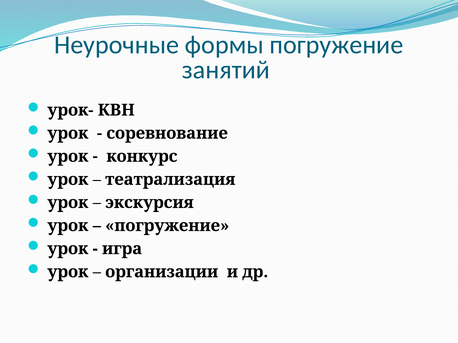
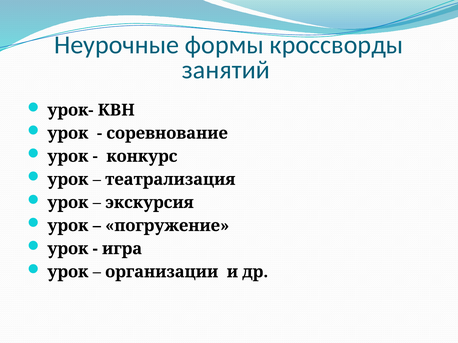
формы погружение: погружение -> кроссворды
